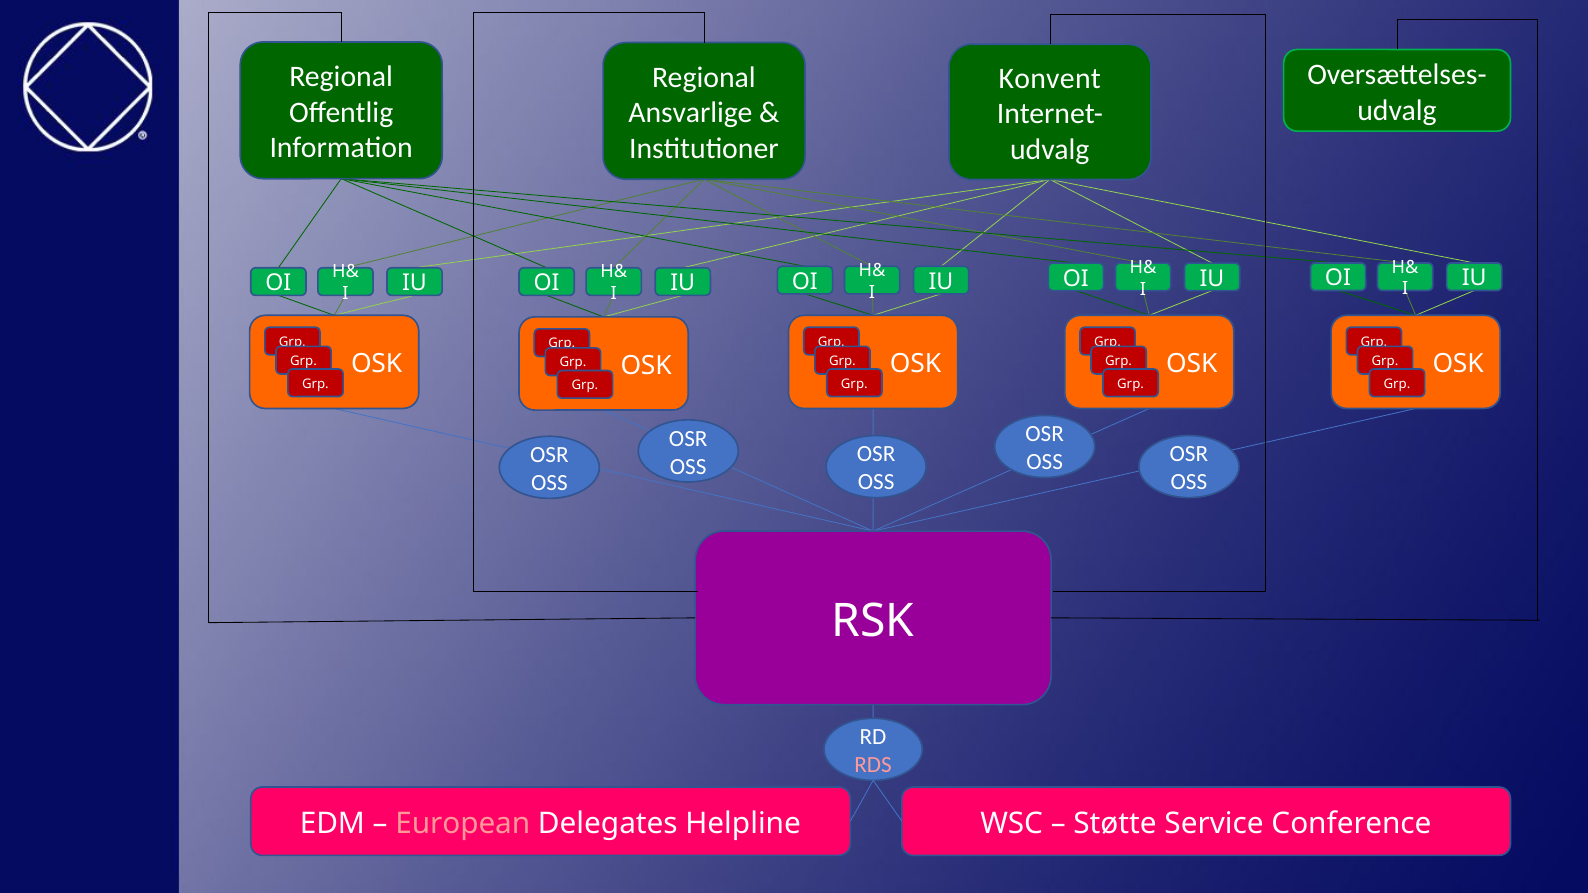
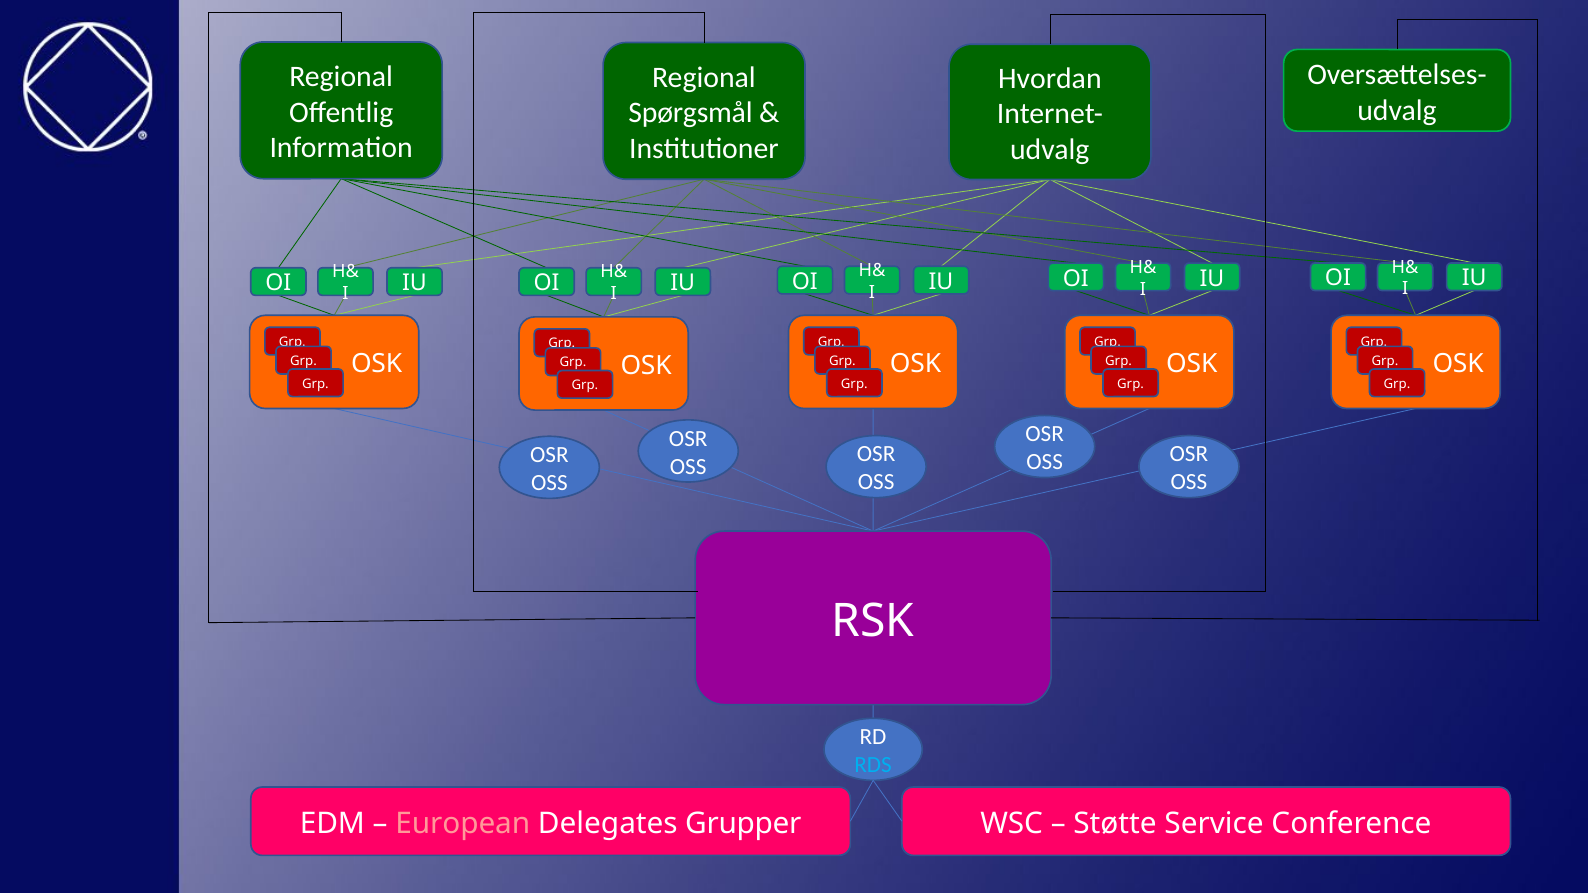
Konvent: Konvent -> Hvordan
Ansvarlige: Ansvarlige -> Spørgsmål
RDS colour: pink -> light blue
Helpline: Helpline -> Grupper
